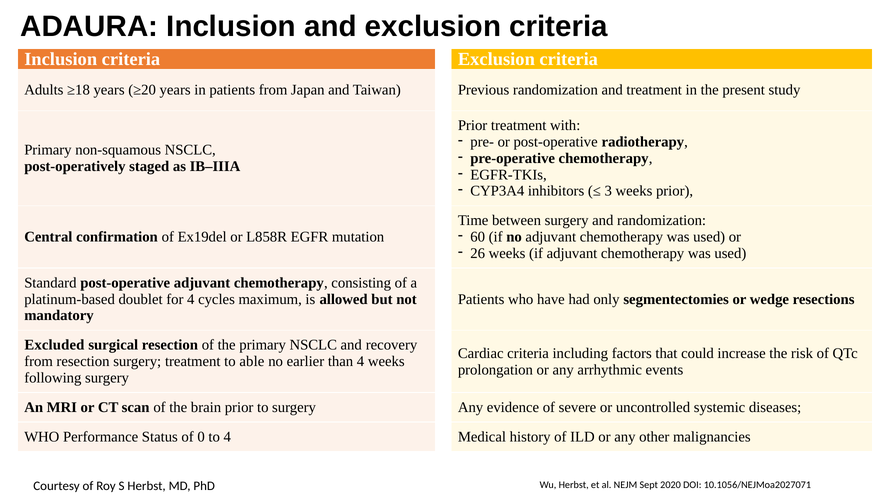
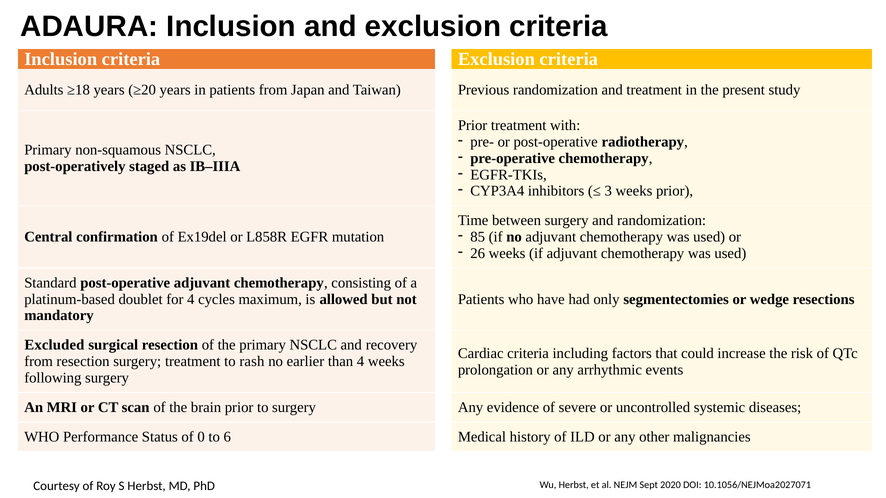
60: 60 -> 85
able: able -> rash
to 4: 4 -> 6
